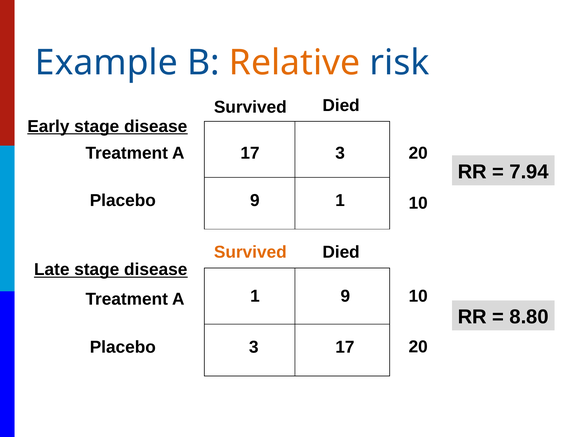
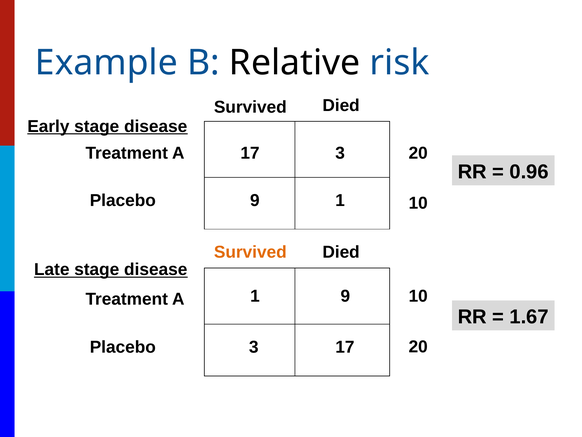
Relative colour: orange -> black
7.94: 7.94 -> 0.96
8.80: 8.80 -> 1.67
